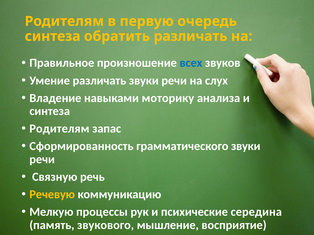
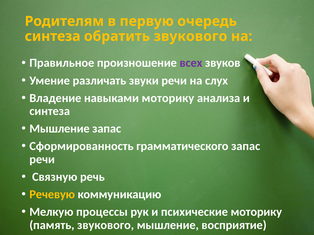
обратить различать: различать -> звукового
всех colour: blue -> purple
Родителям at (59, 129): Родителям -> Мышление
грамматического звуки: звуки -> запас
психические середина: середина -> моторику
